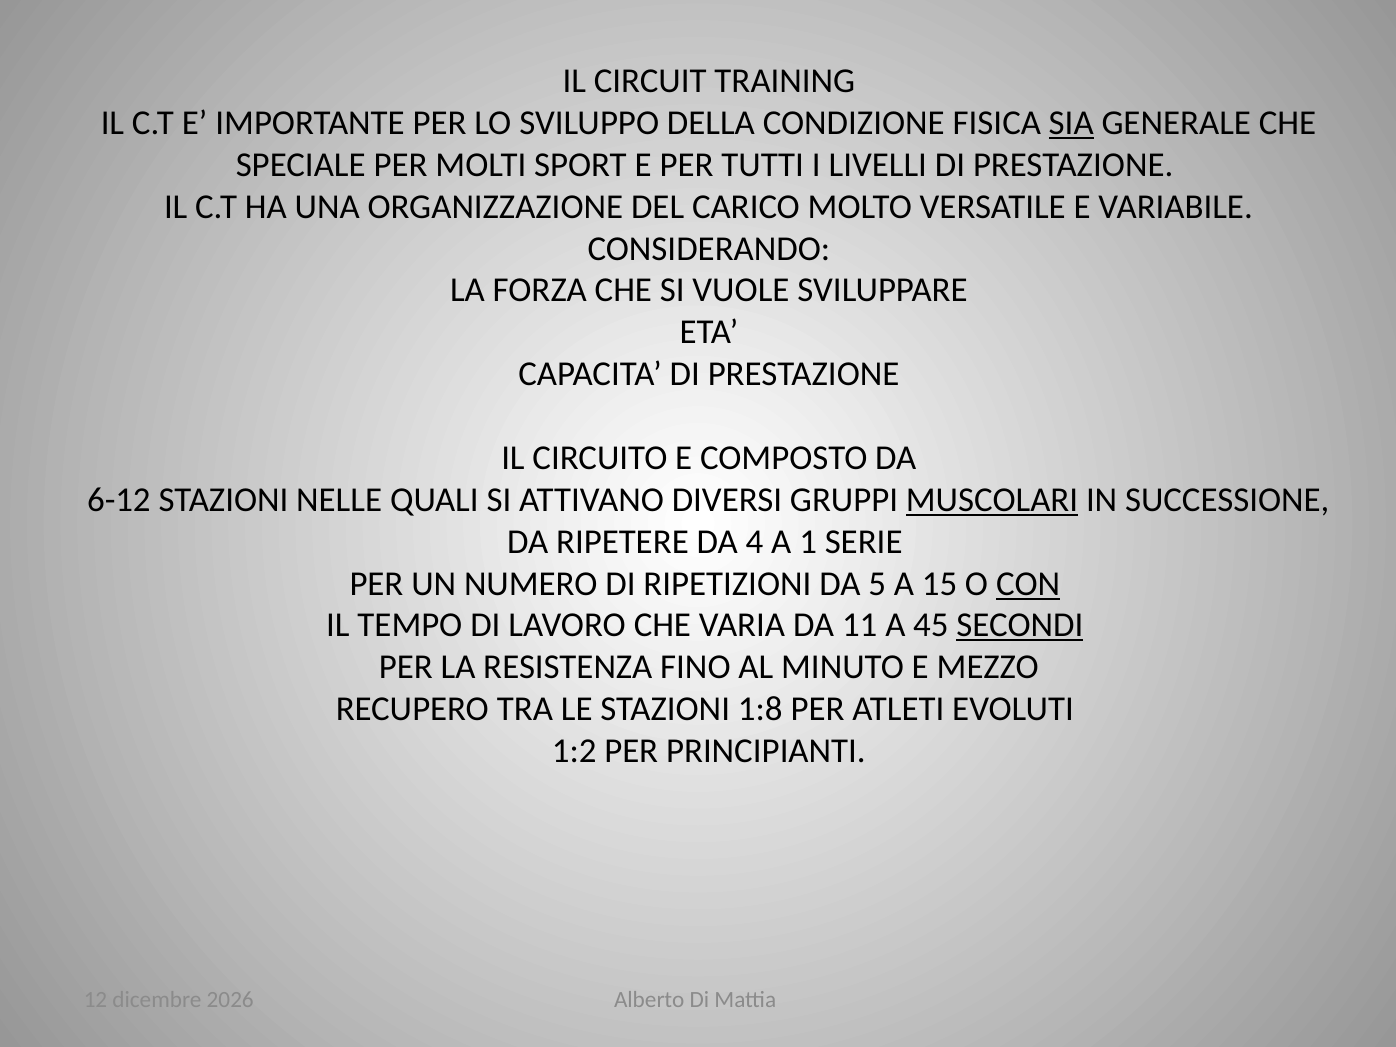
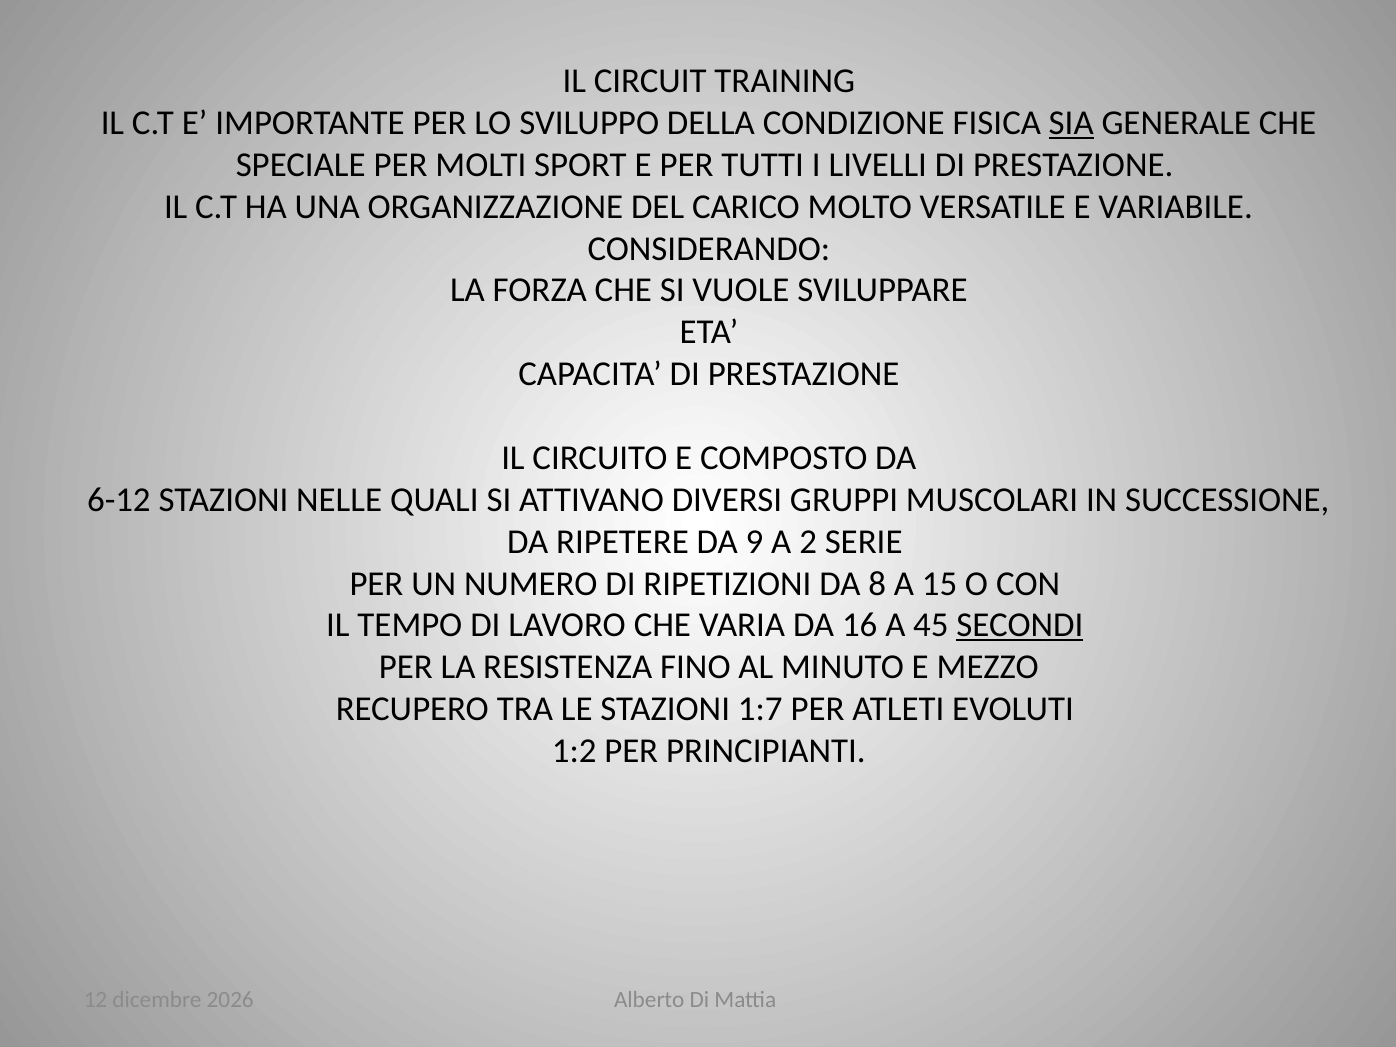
MUSCOLARI underline: present -> none
4: 4 -> 9
1: 1 -> 2
5: 5 -> 8
CON underline: present -> none
11: 11 -> 16
1:8: 1:8 -> 1:7
